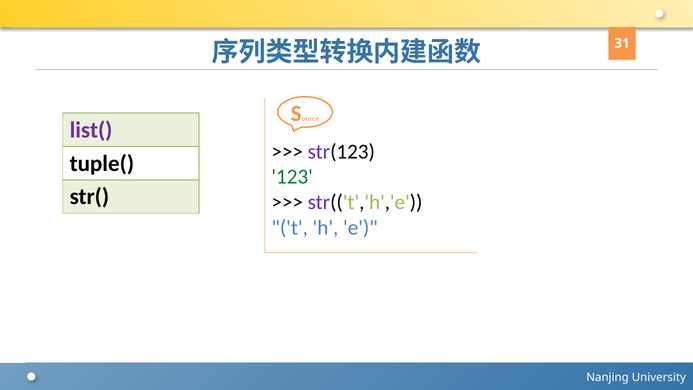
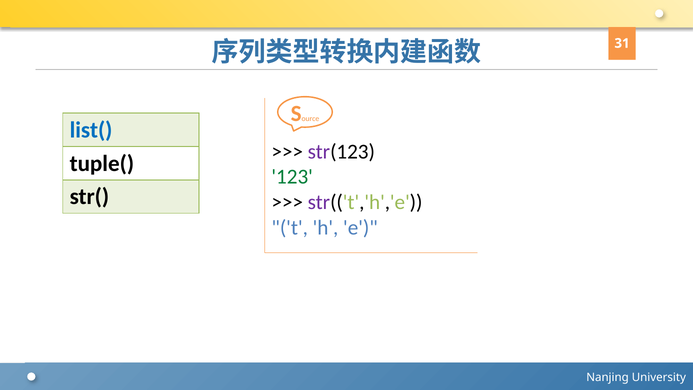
list( colour: purple -> blue
